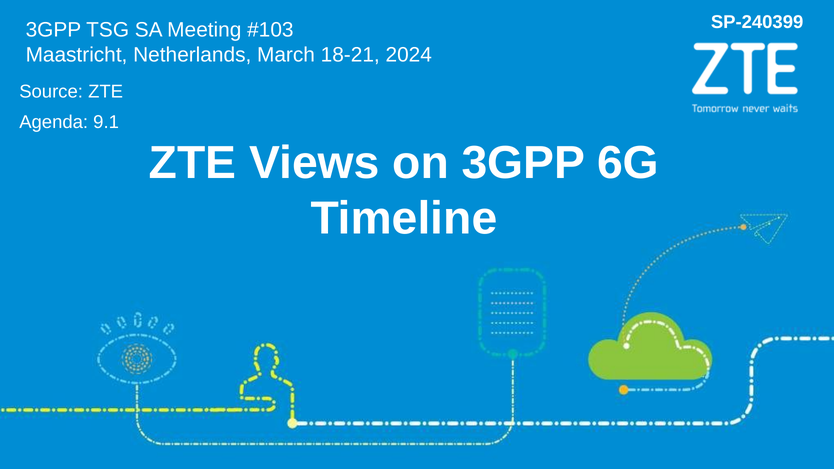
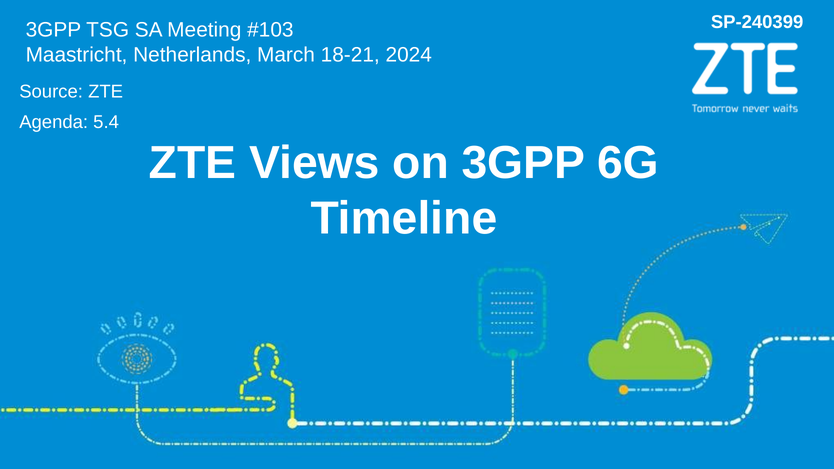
9.1: 9.1 -> 5.4
